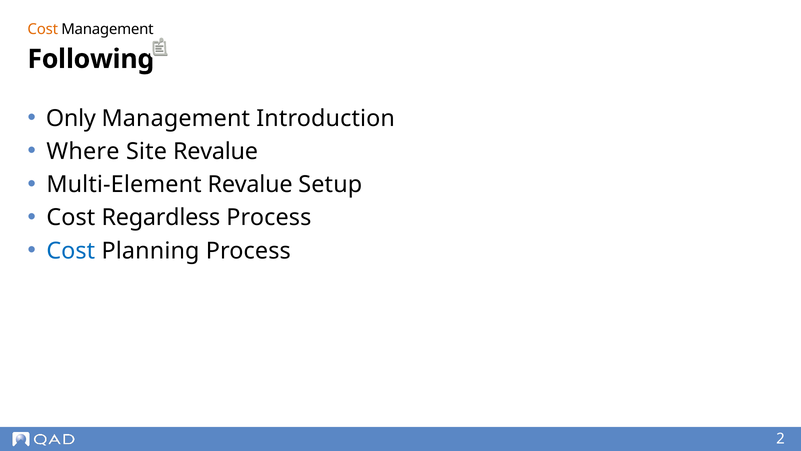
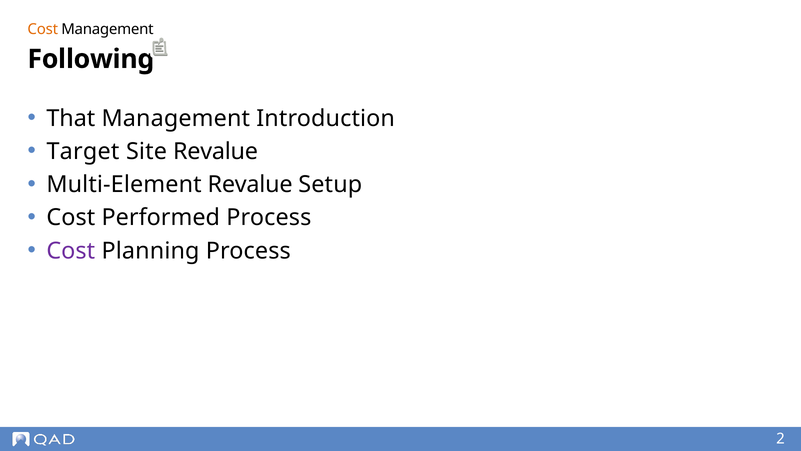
Only: Only -> That
Where: Where -> Target
Regardless: Regardless -> Performed
Cost at (71, 251) colour: blue -> purple
